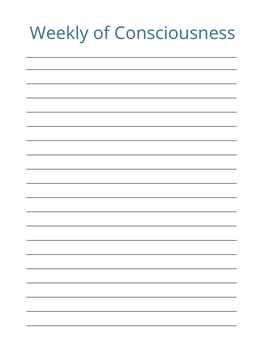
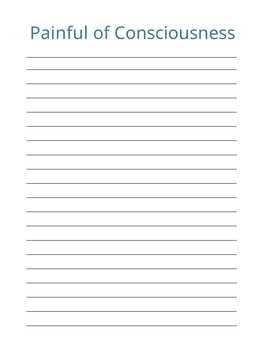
Weekly: Weekly -> Painful
